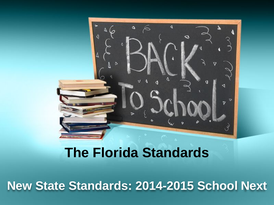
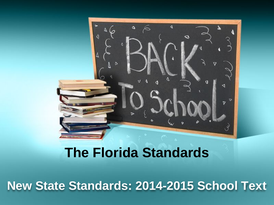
Next: Next -> Text
